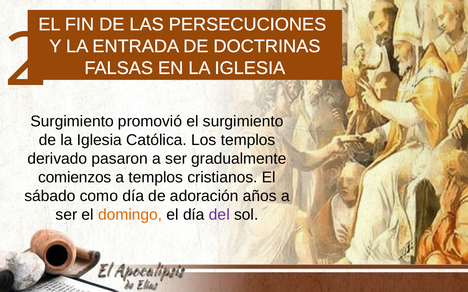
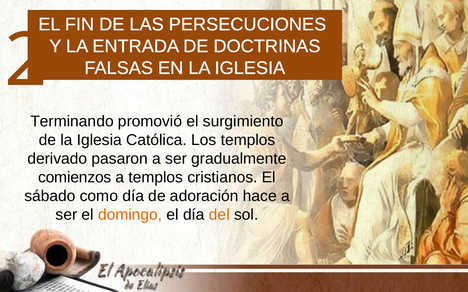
Surgimiento at (72, 121): Surgimiento -> Terminando
años: años -> hace
del colour: purple -> orange
